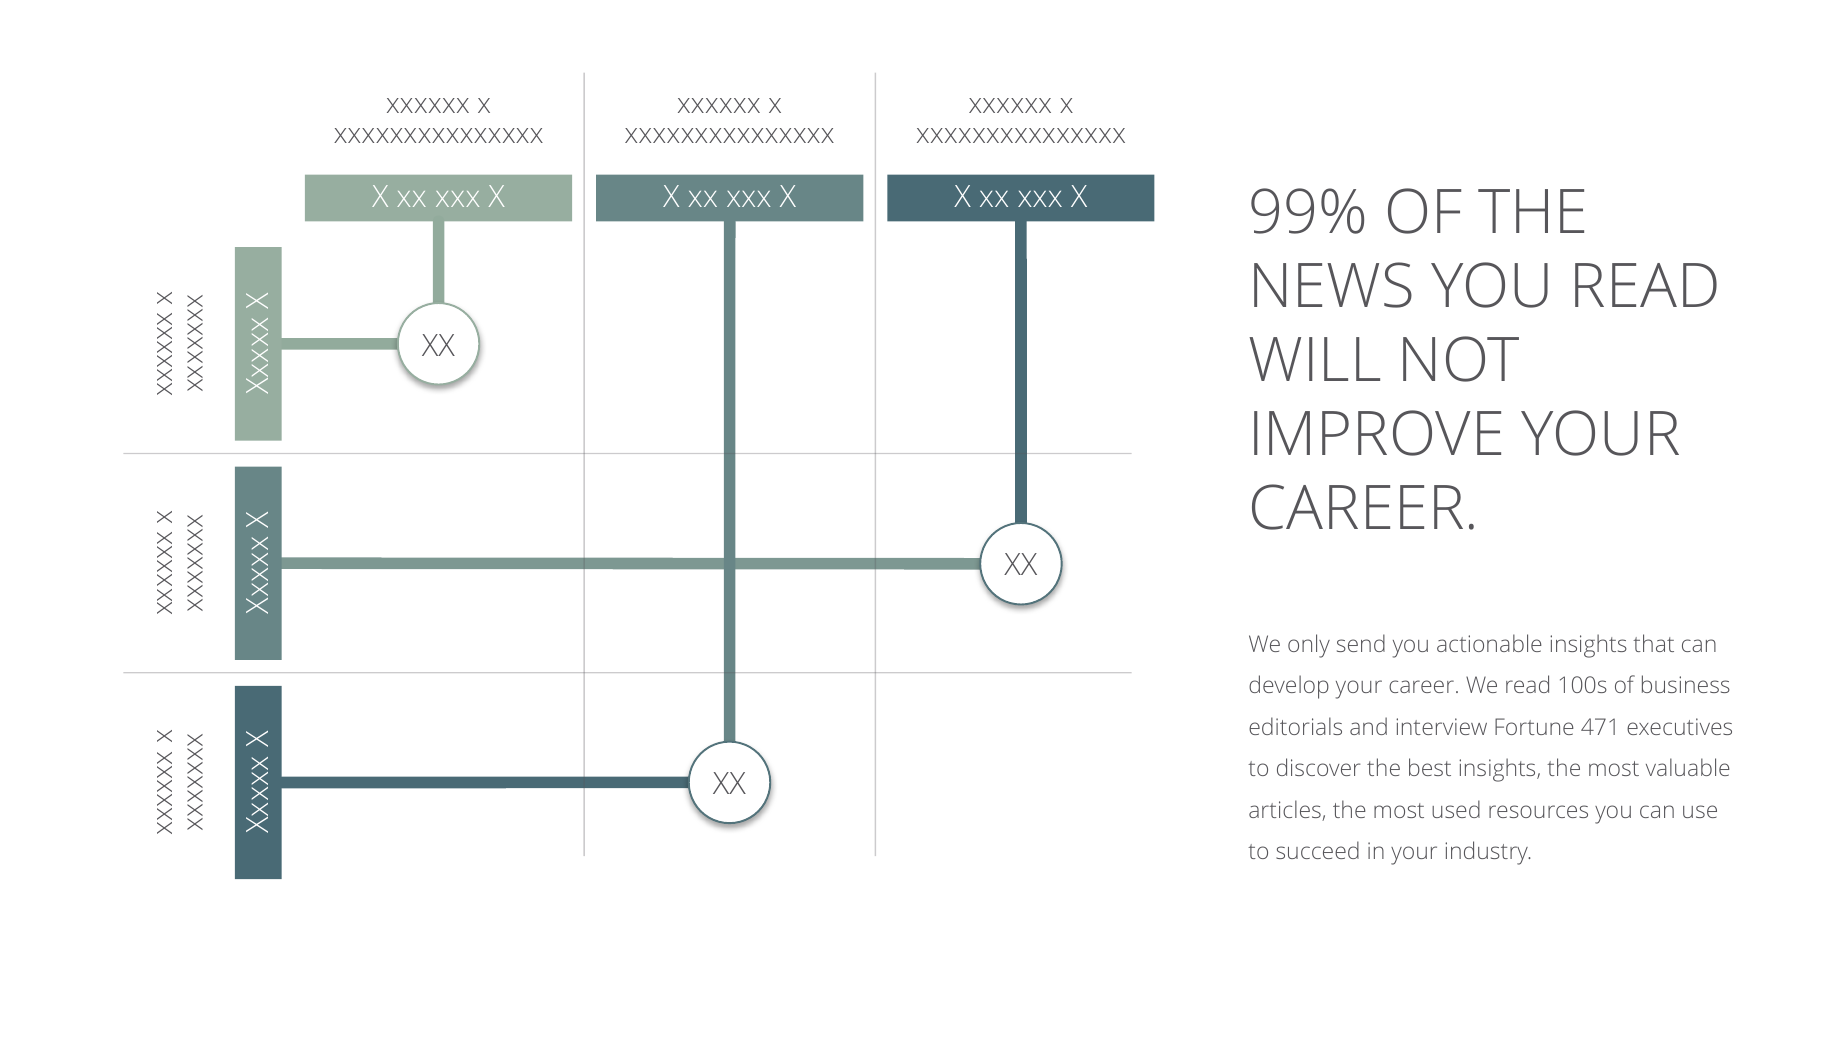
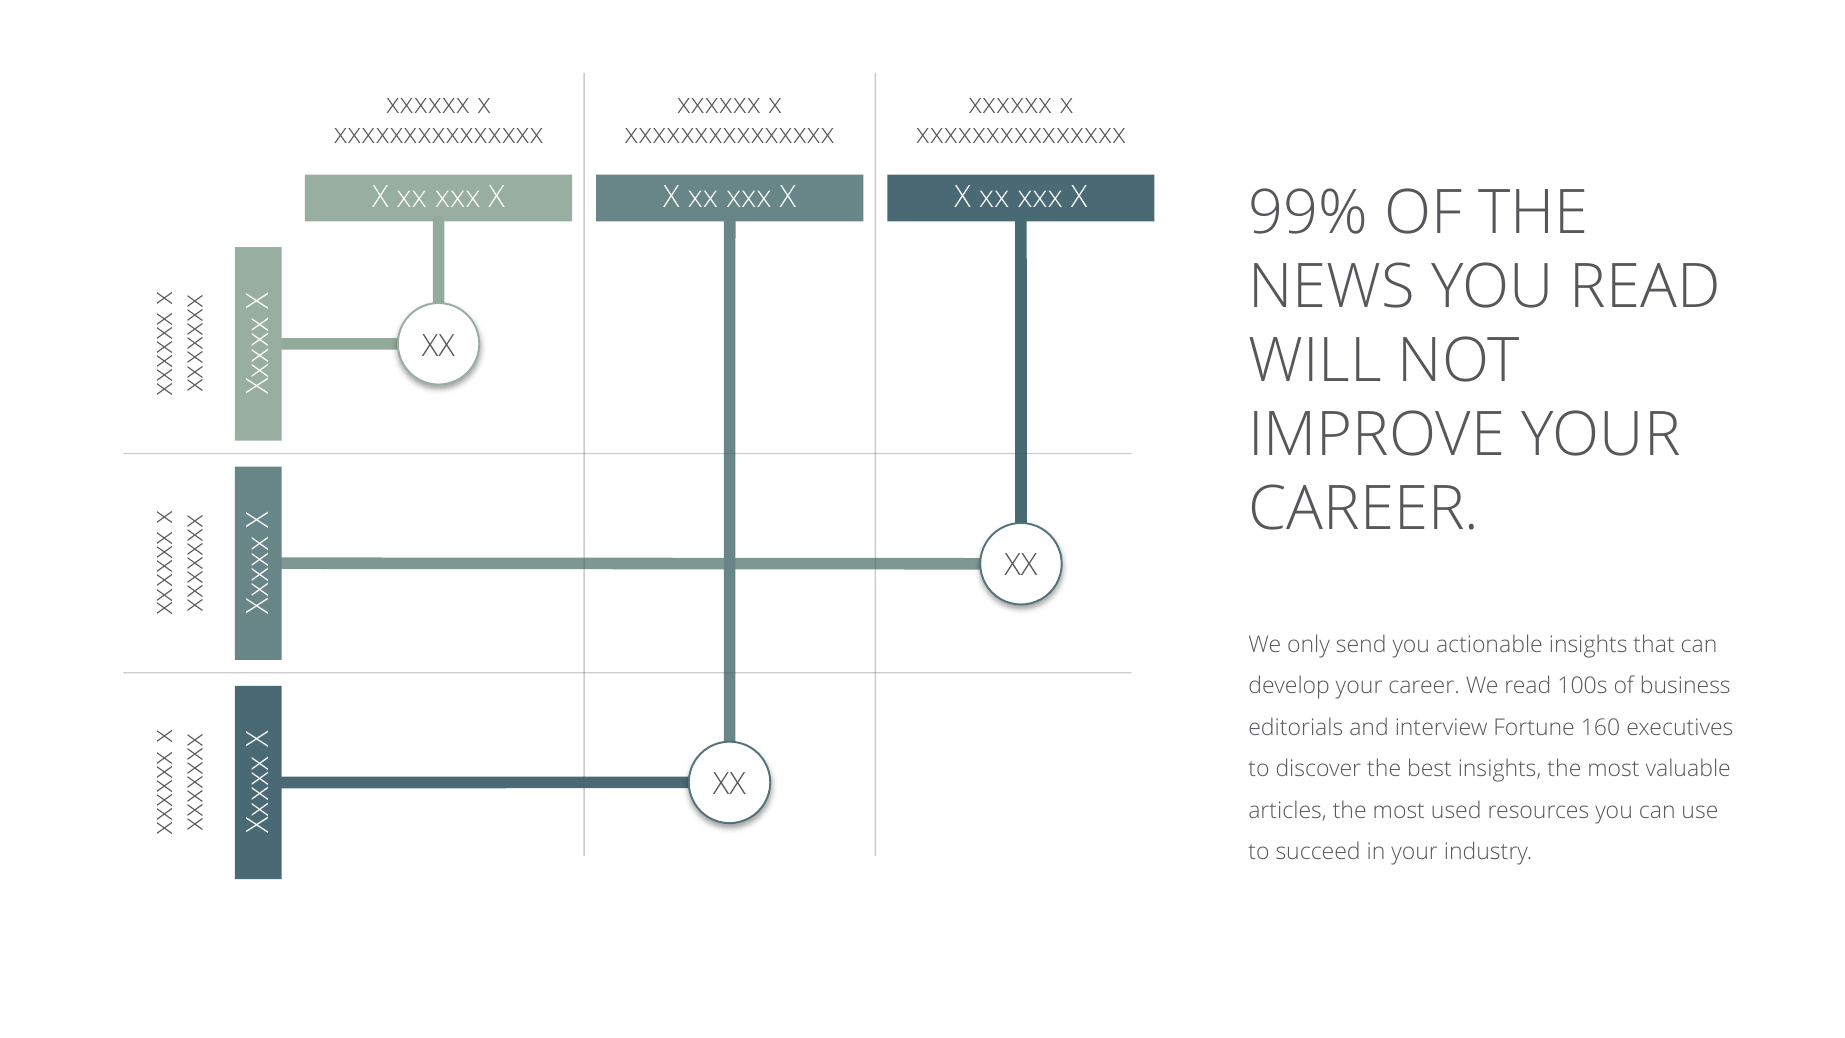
471: 471 -> 160
